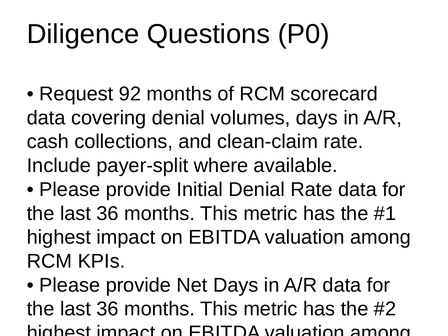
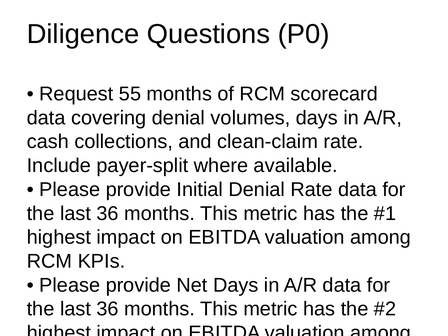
92: 92 -> 55
